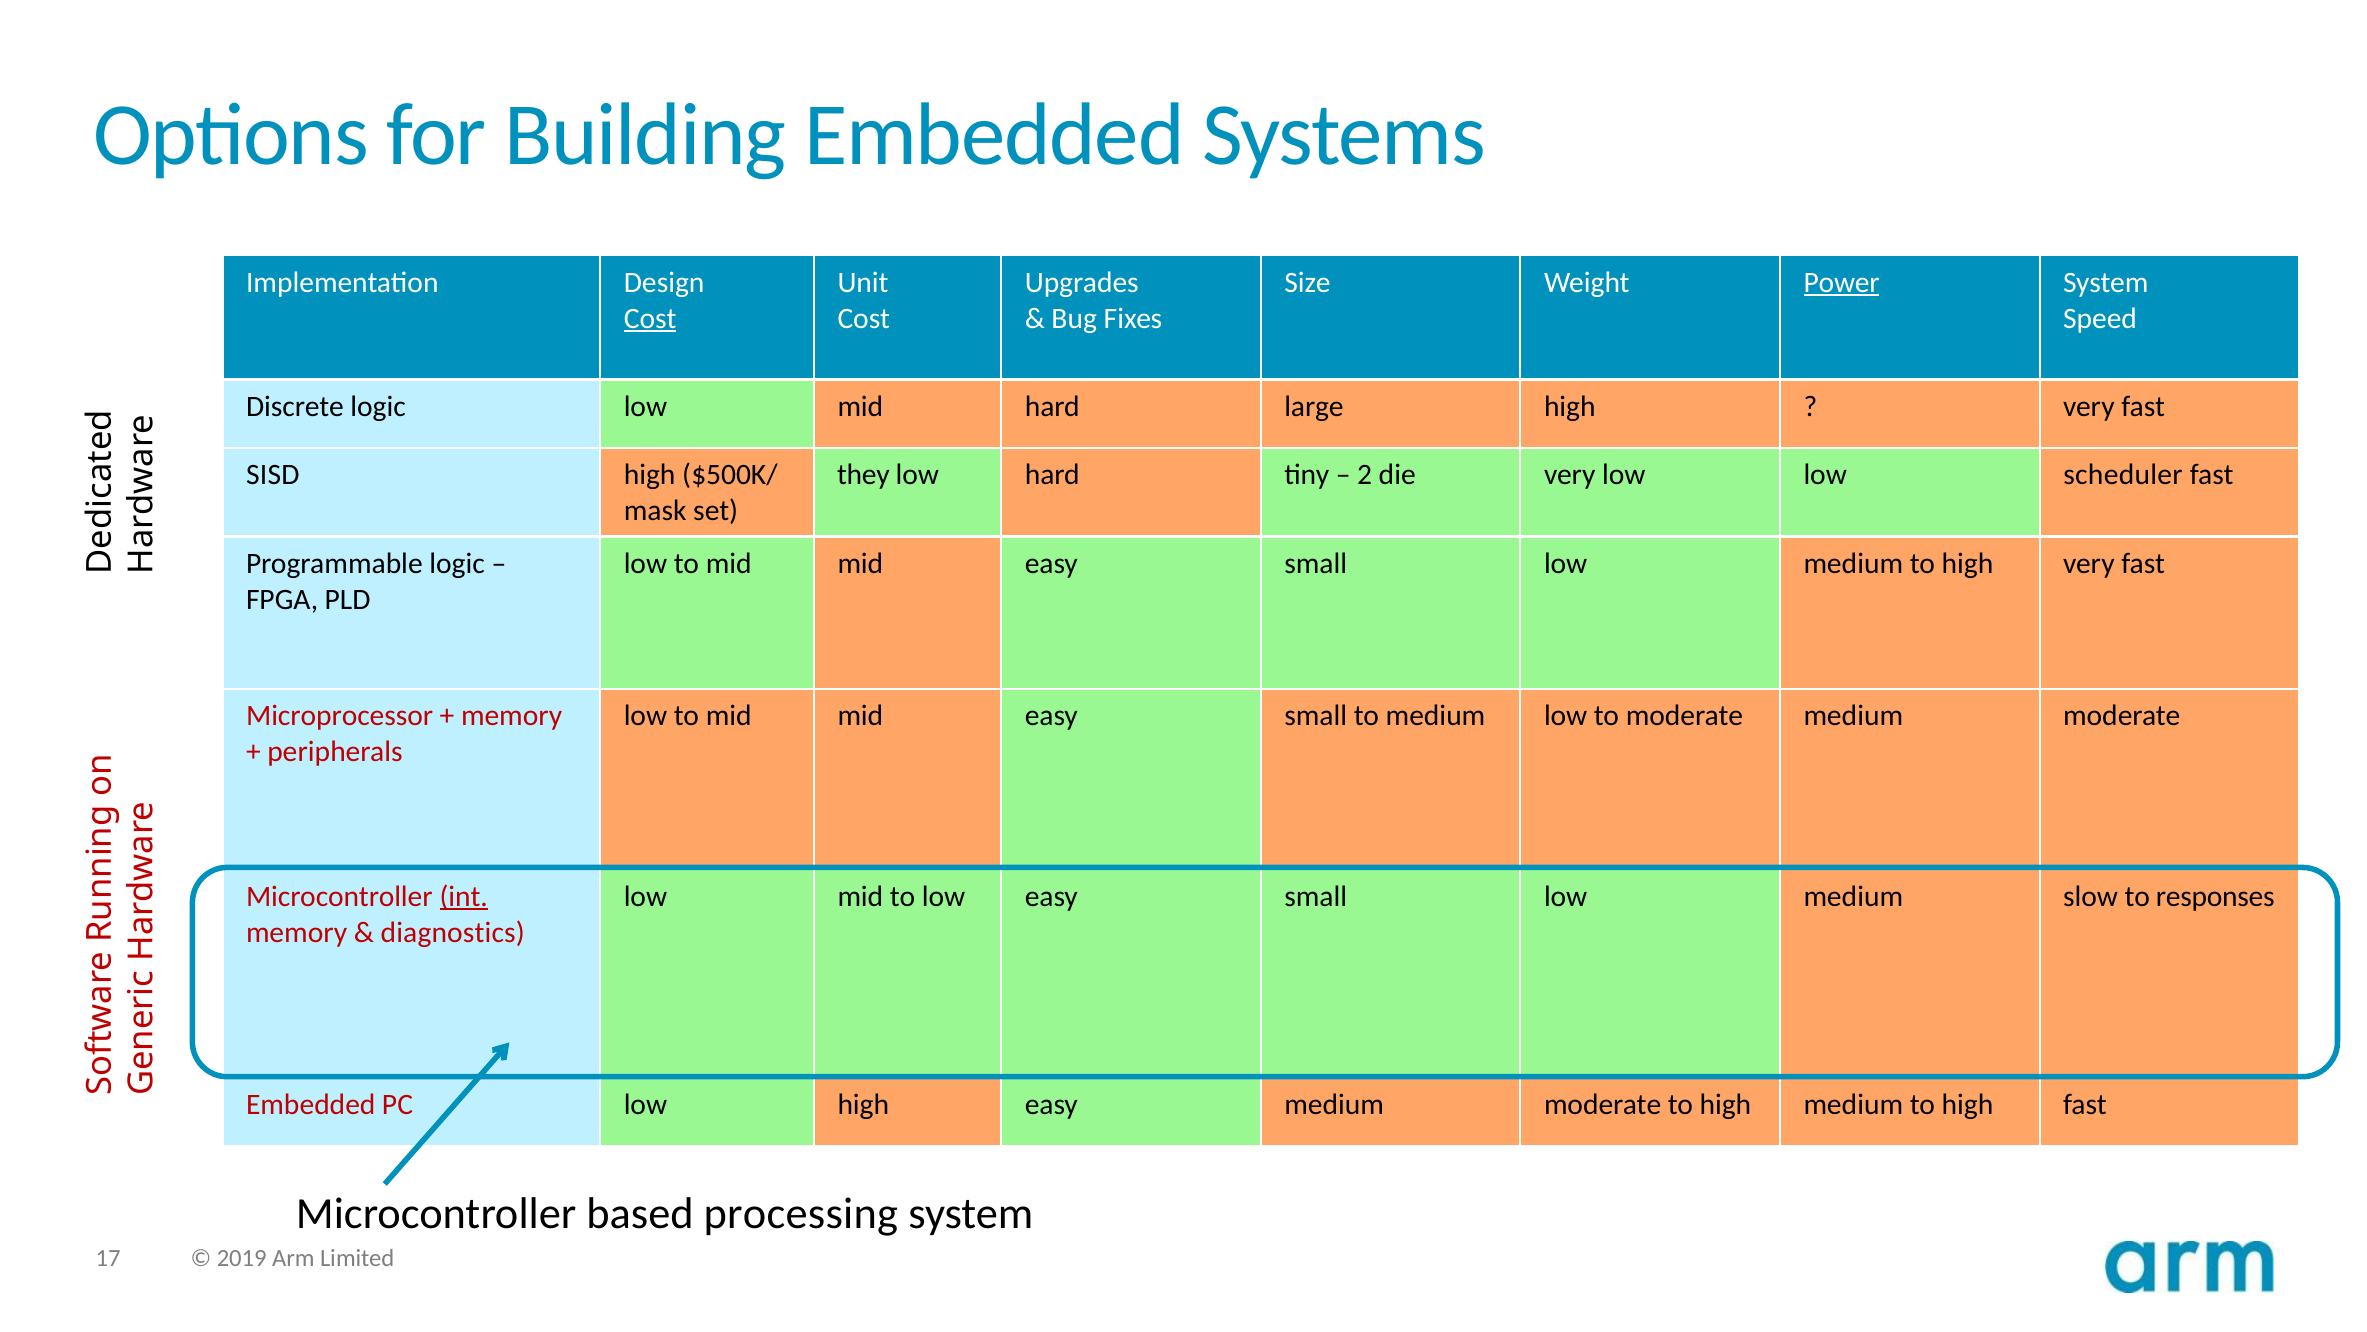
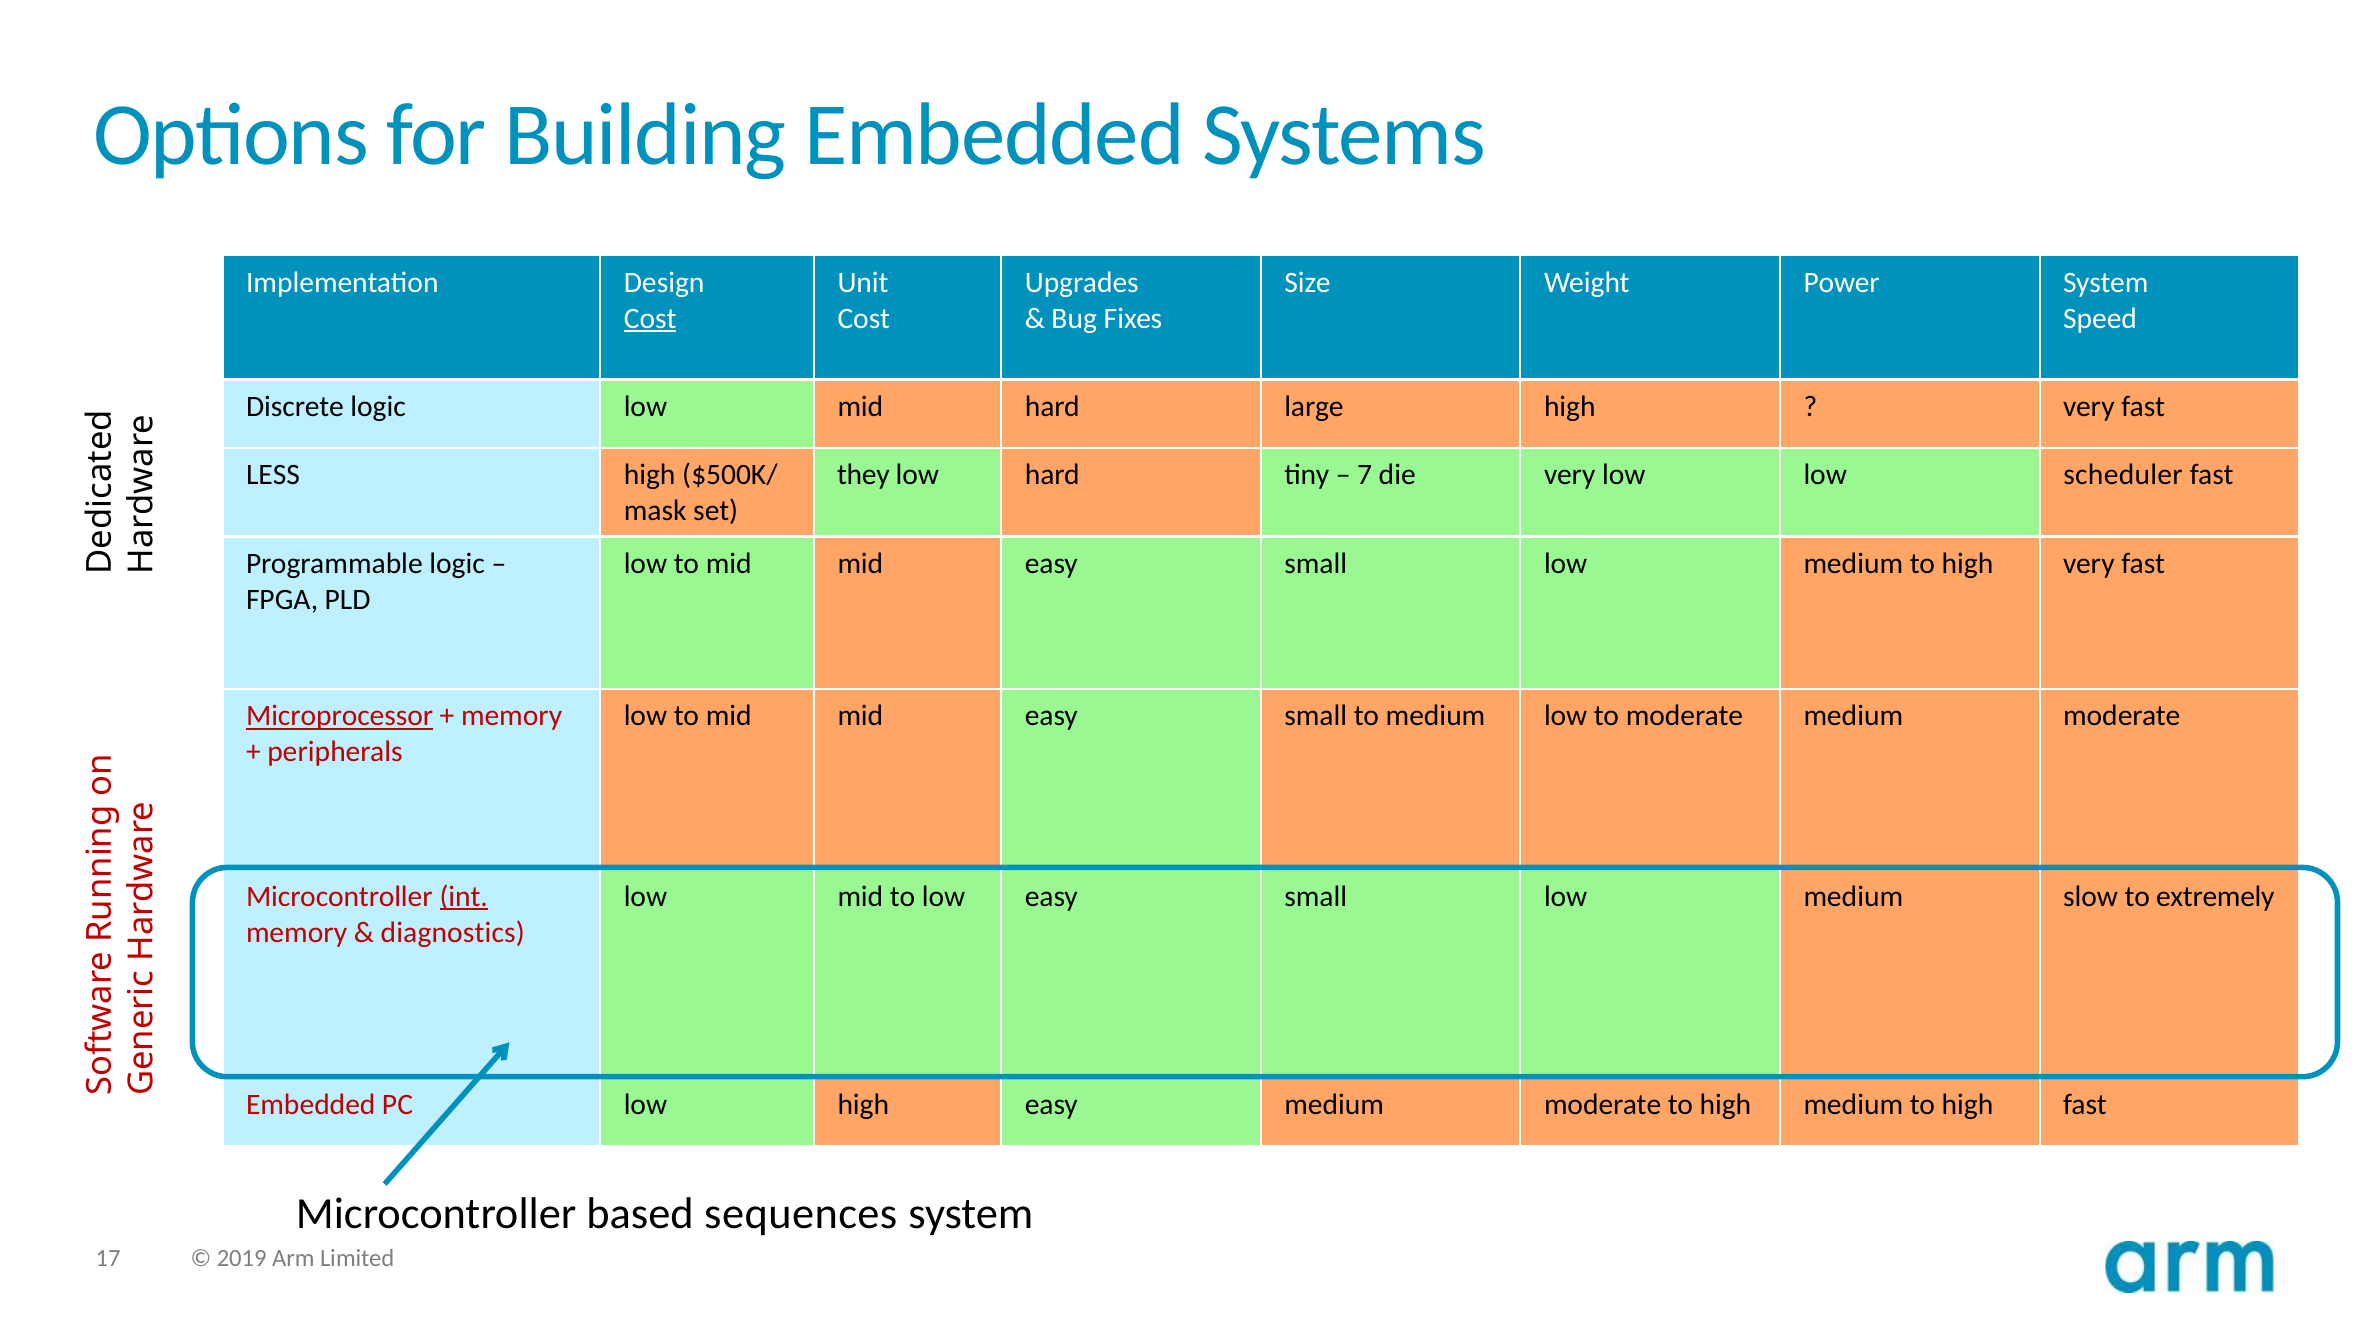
Power underline: present -> none
SISD: SISD -> LESS
2: 2 -> 7
Microprocessor underline: none -> present
responses: responses -> extremely
processing: processing -> sequences
